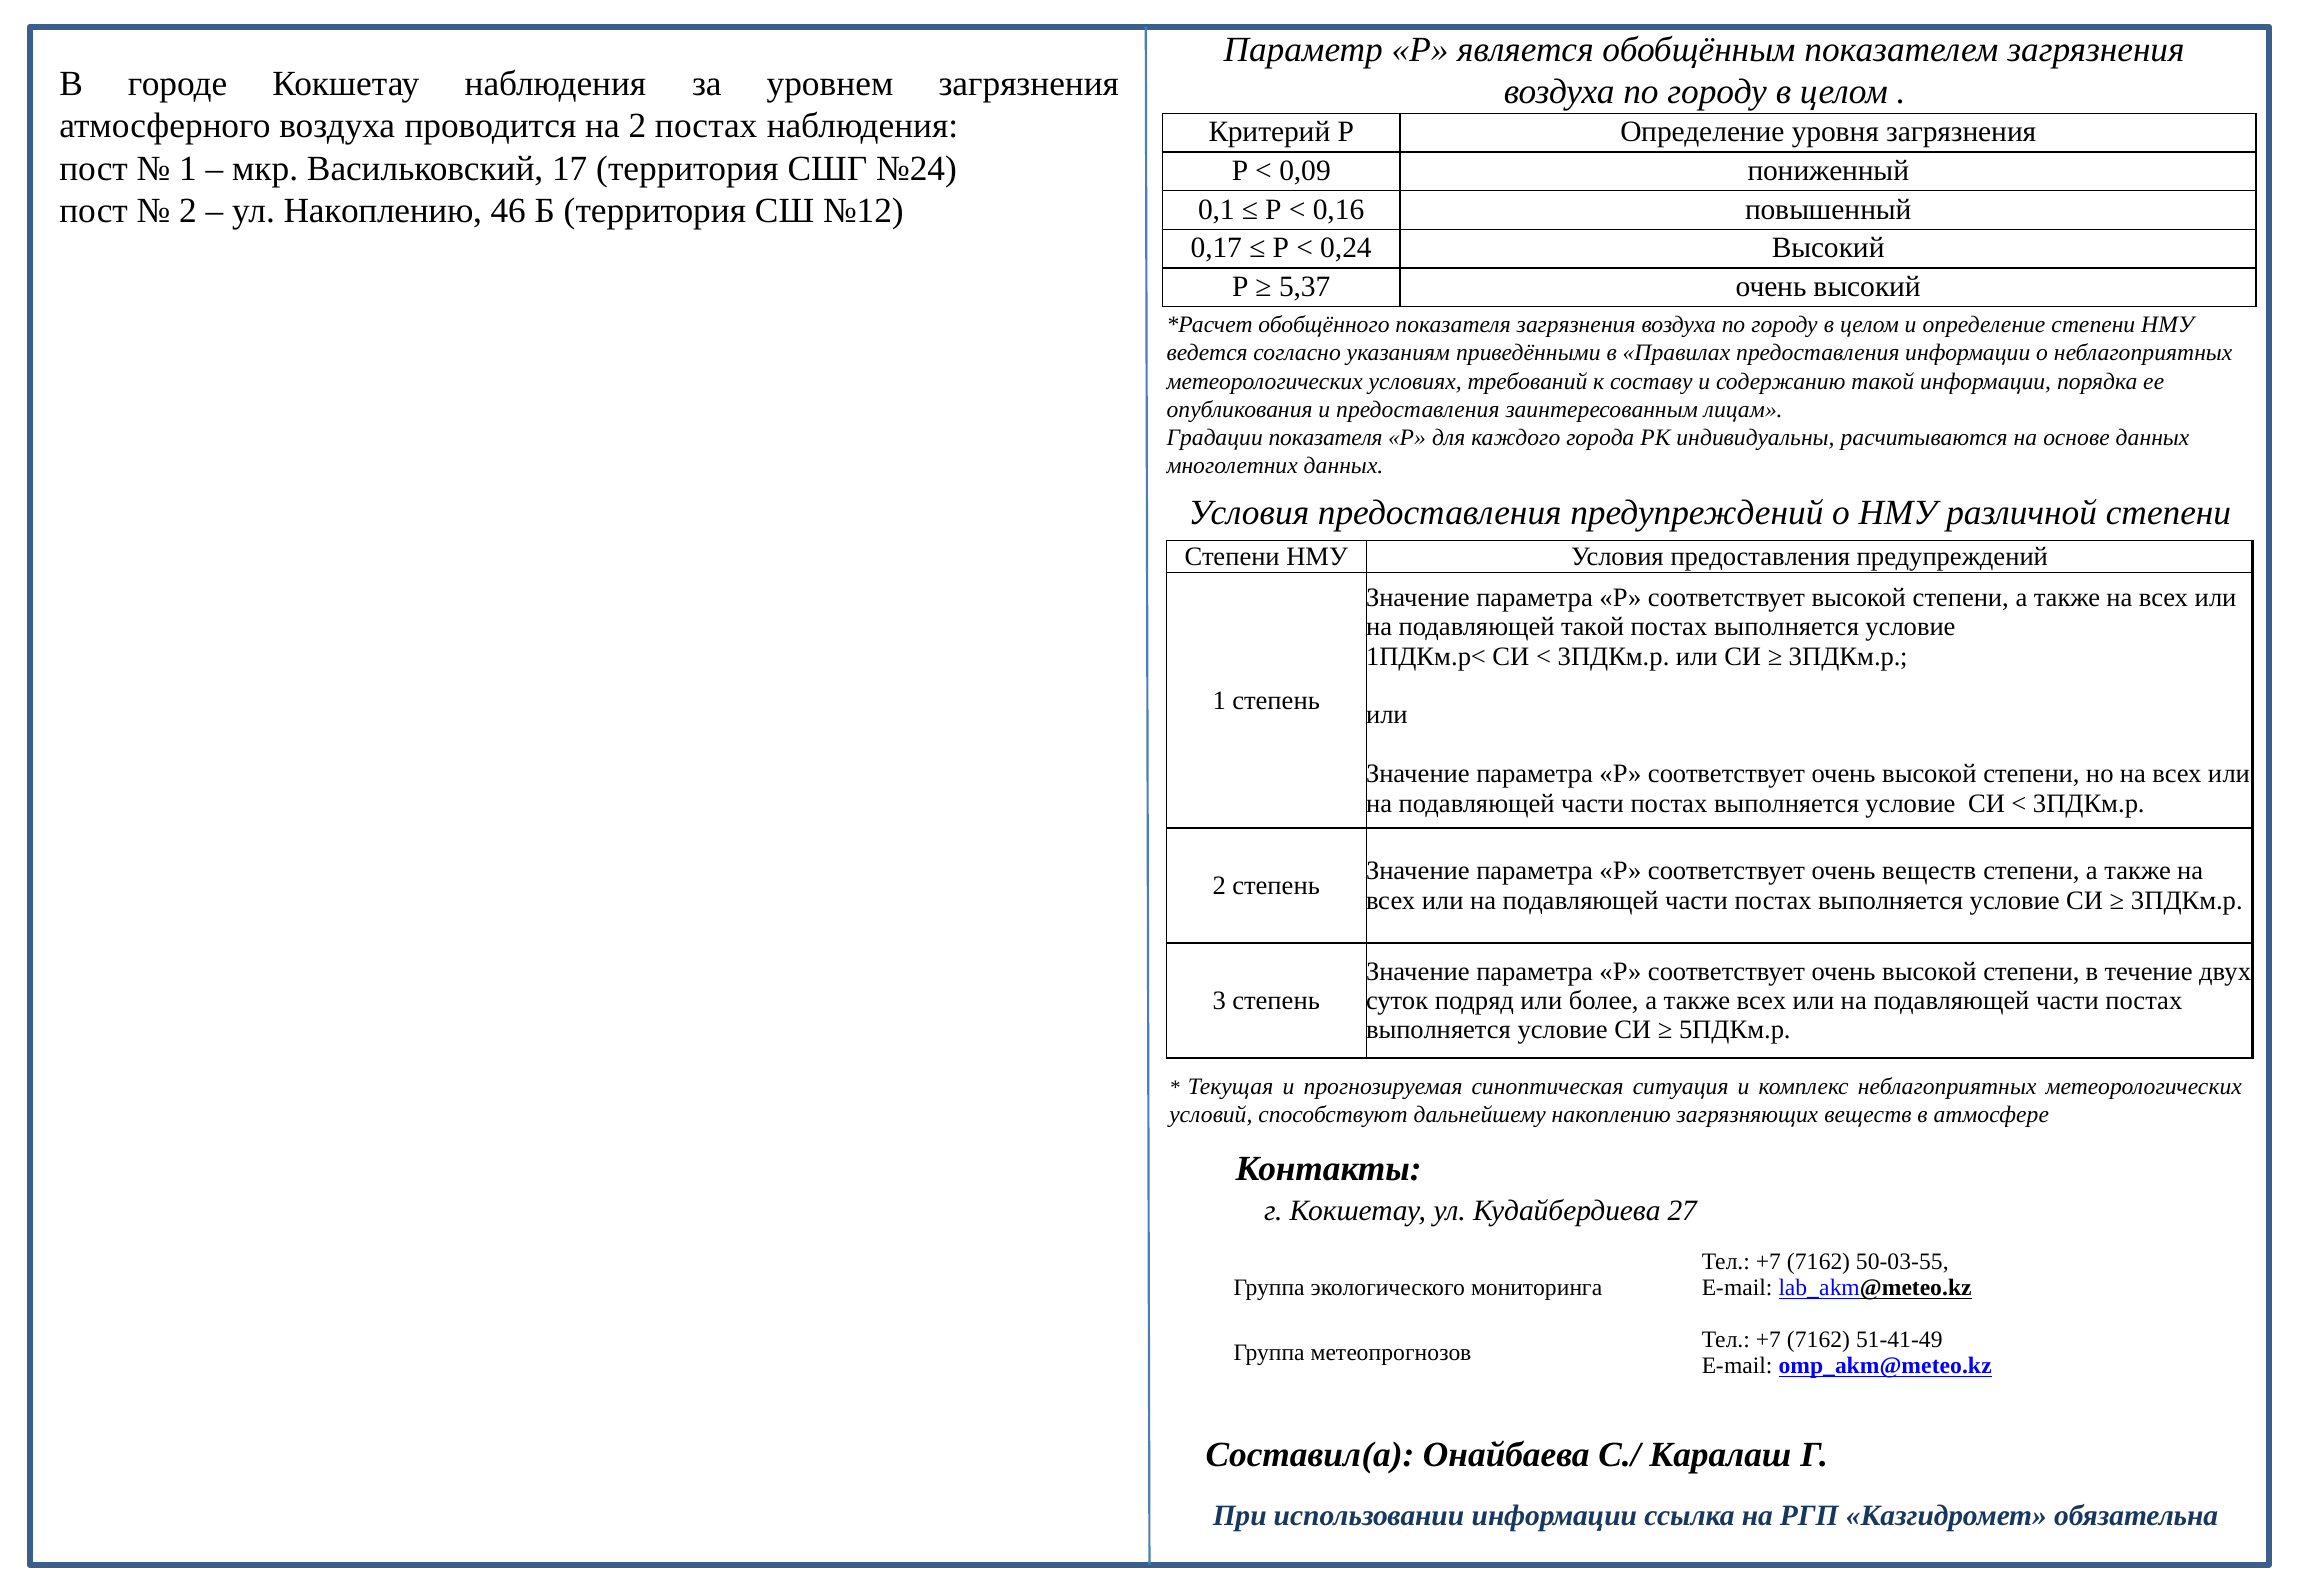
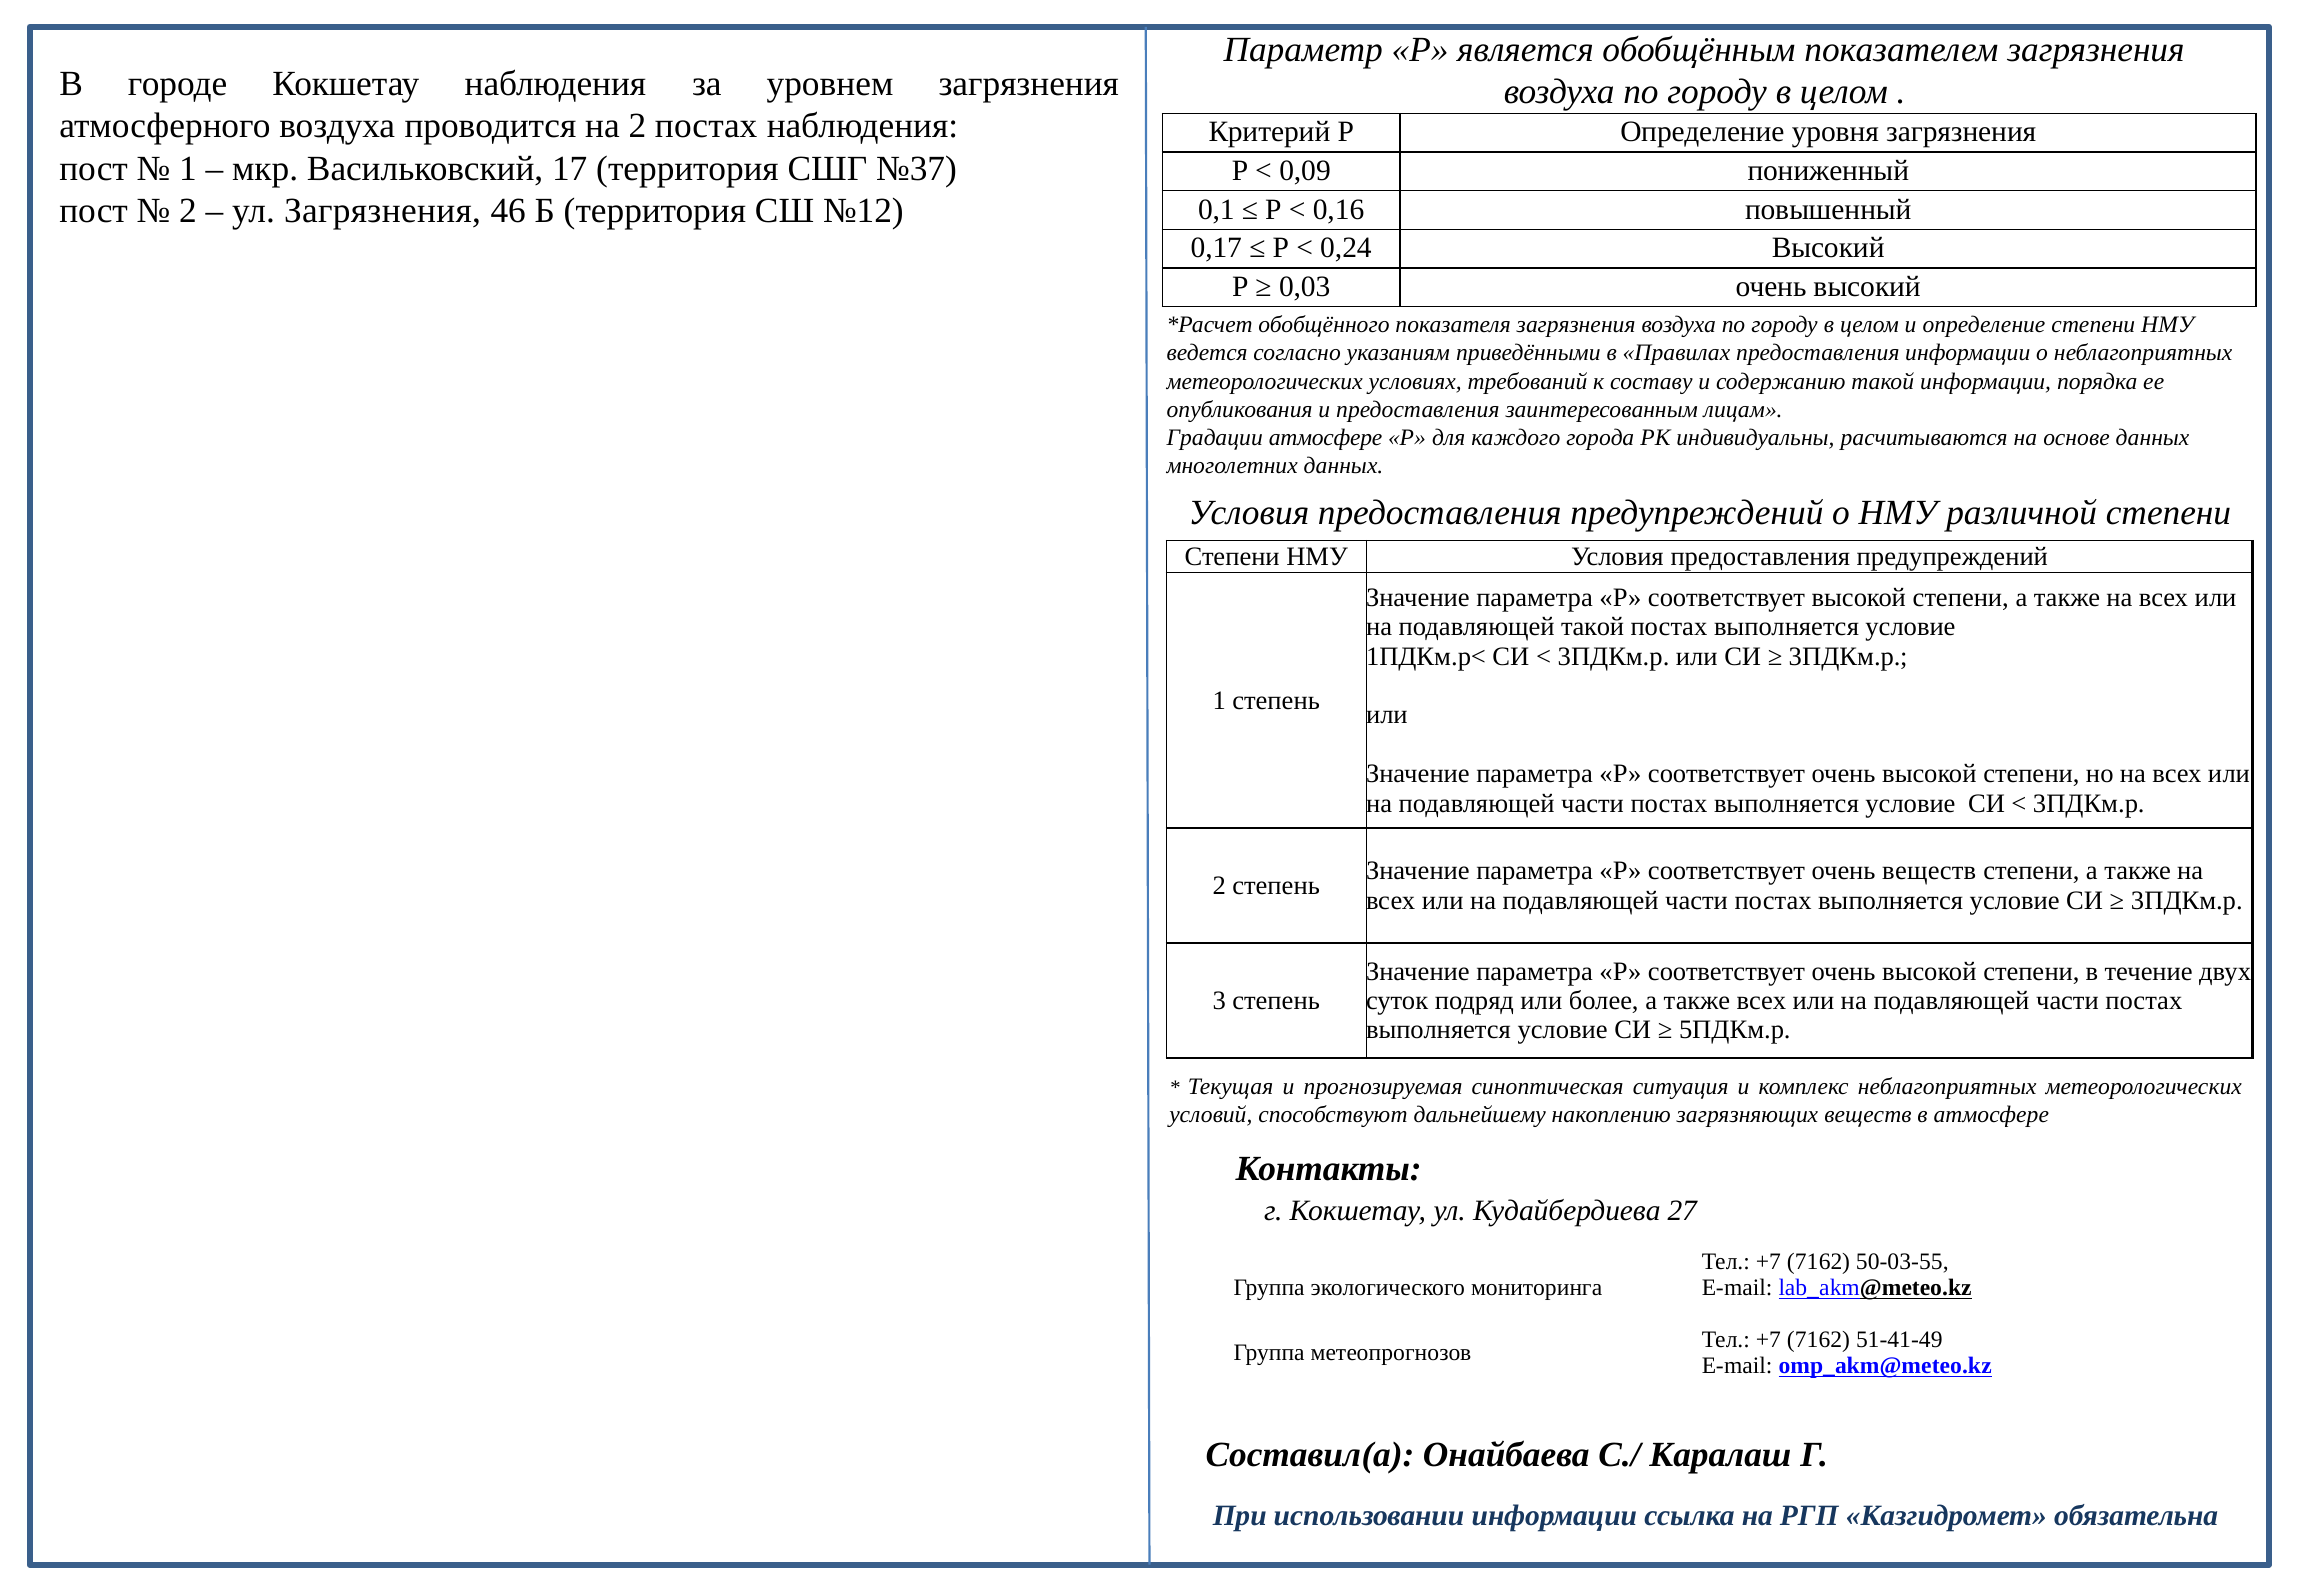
№24: №24 -> №37
ул Накоплению: Накоплению -> Загрязнения
5,37: 5,37 -> 0,03
Градации показателя: показателя -> атмосфере
